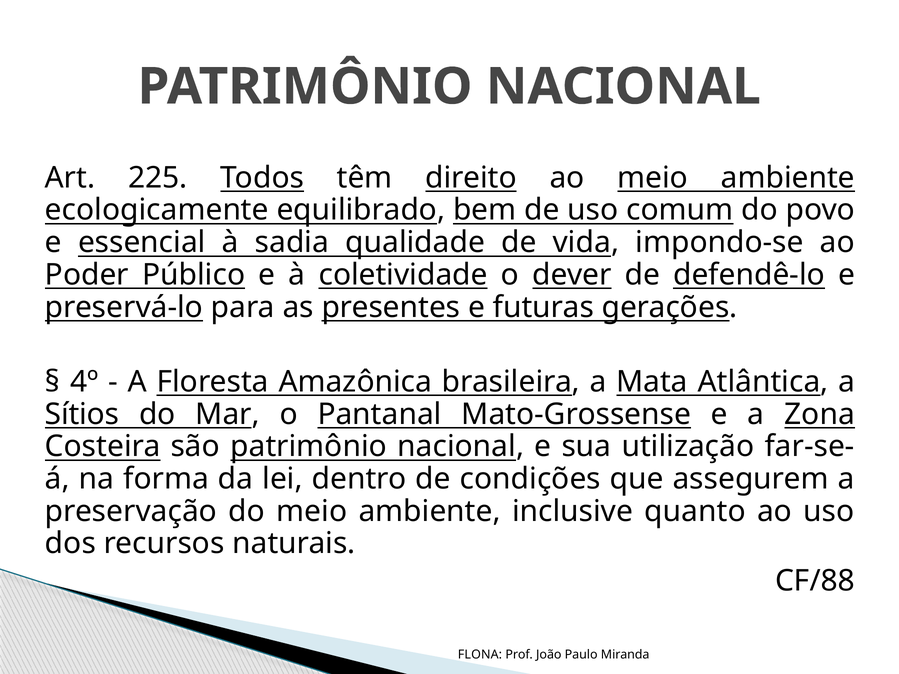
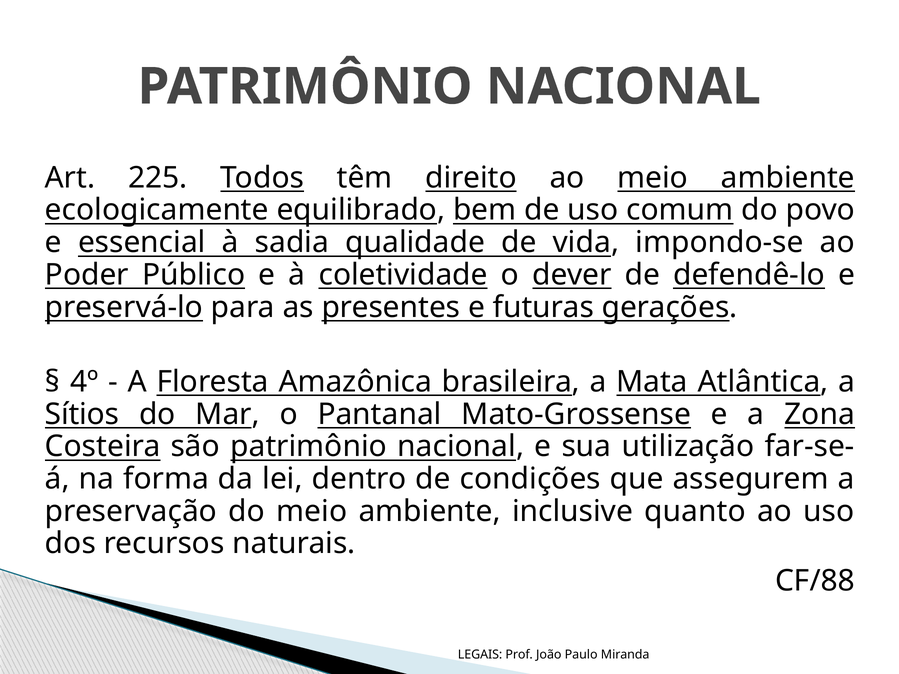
FLONA: FLONA -> LEGAIS
